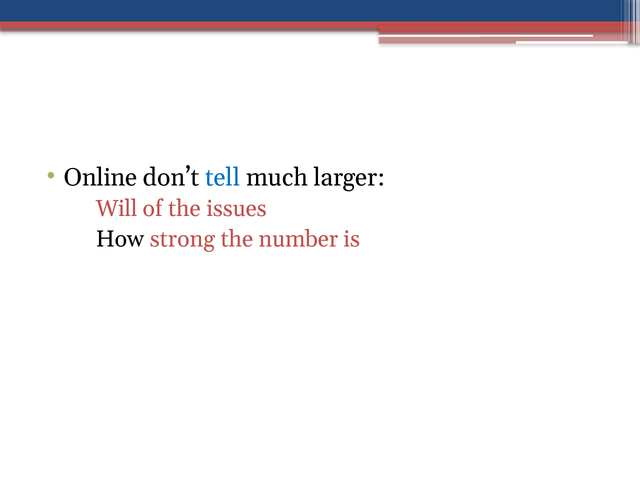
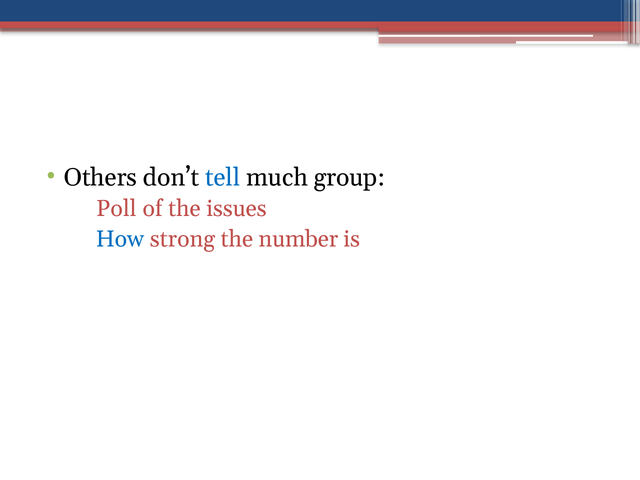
Online: Online -> Others
larger: larger -> group
Will: Will -> Poll
How colour: black -> blue
